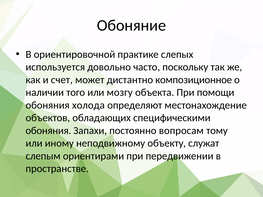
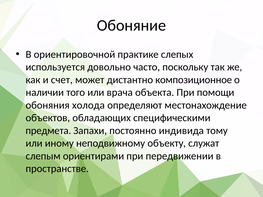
мозгу: мозгу -> врача
обоняния at (48, 131): обоняния -> предмета
вопросам: вопросам -> индивида
